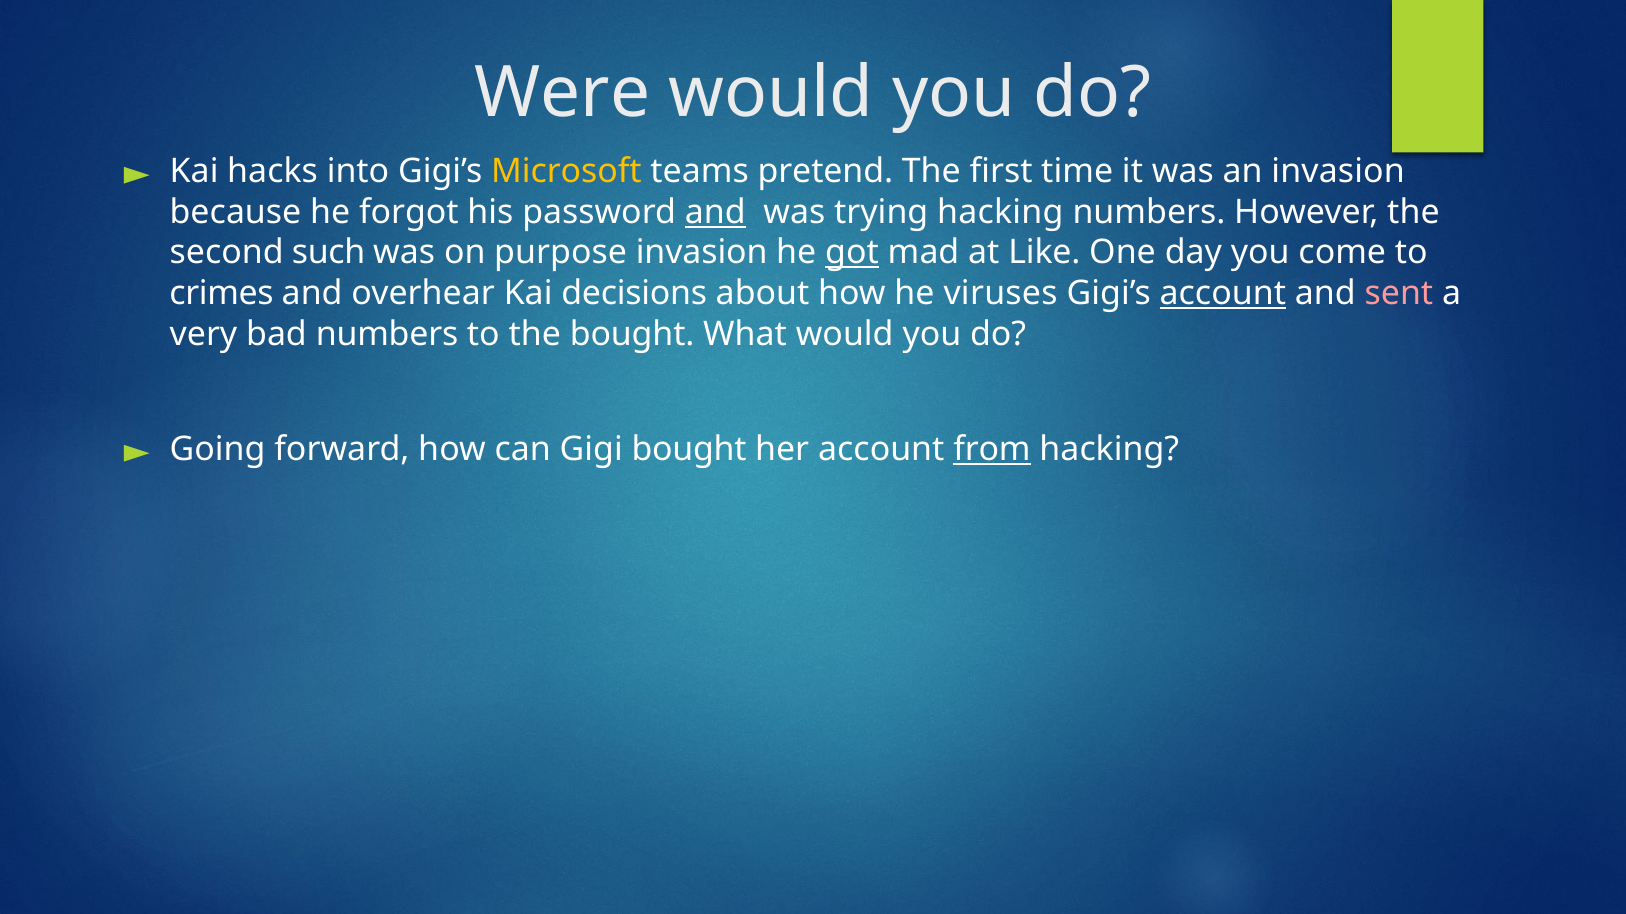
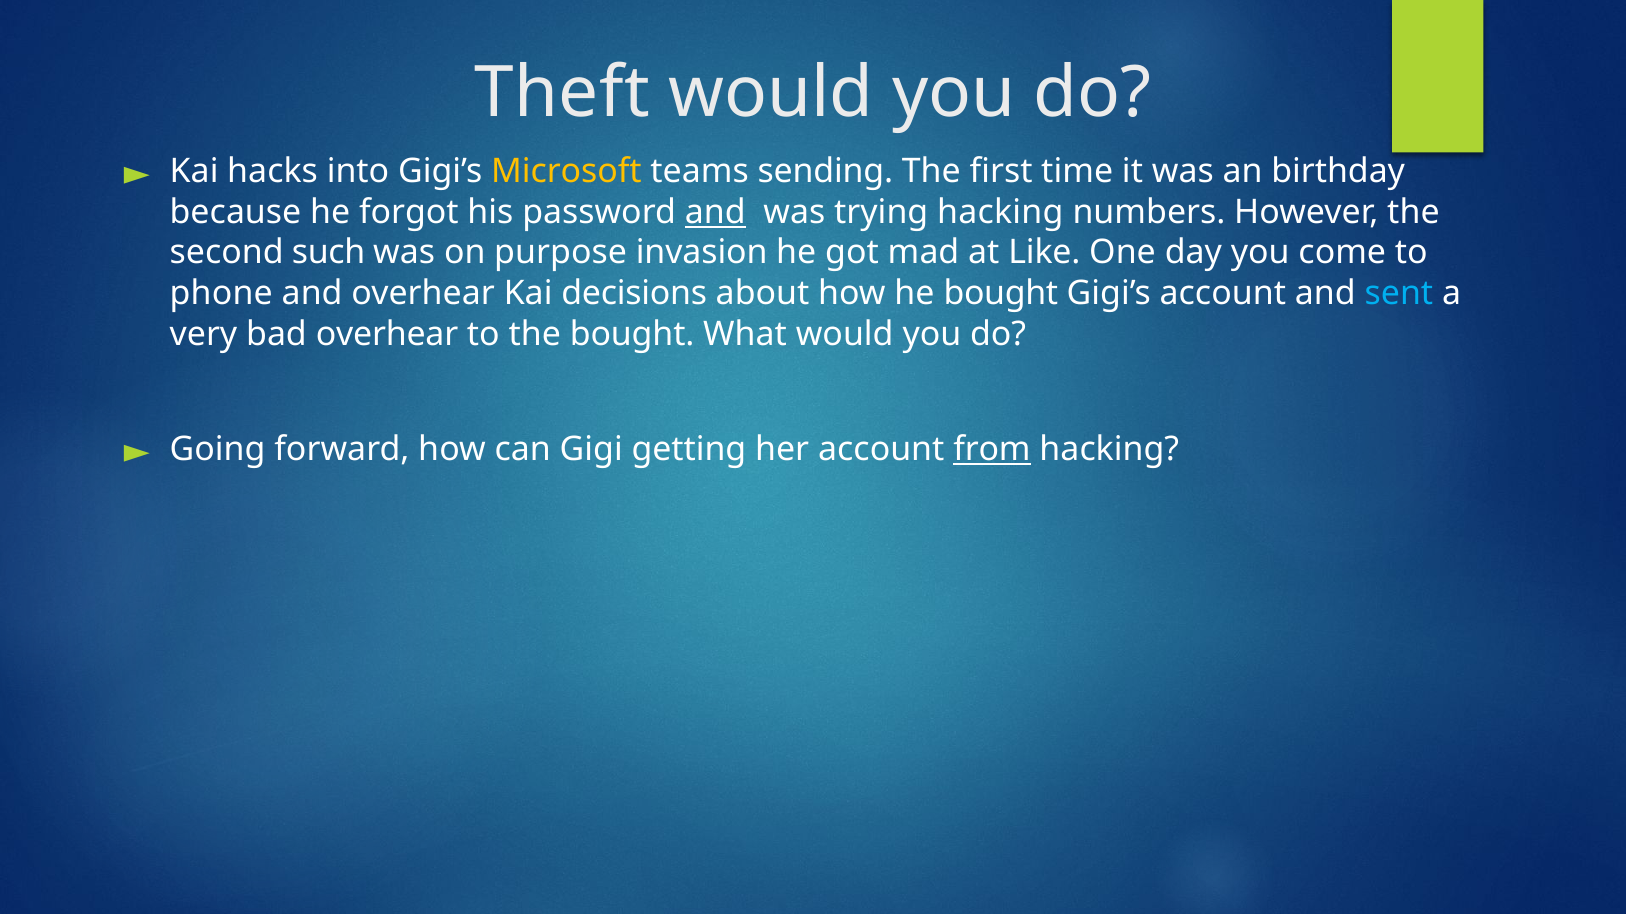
Were: Were -> Theft
pretend: pretend -> sending
an invasion: invasion -> birthday
got underline: present -> none
crimes: crimes -> phone
he viruses: viruses -> bought
account at (1223, 294) underline: present -> none
sent colour: pink -> light blue
bad numbers: numbers -> overhear
Gigi bought: bought -> getting
